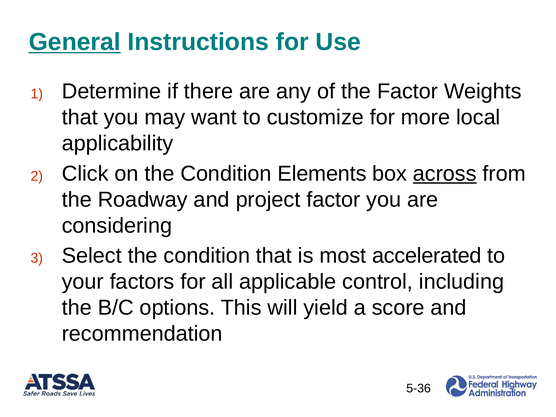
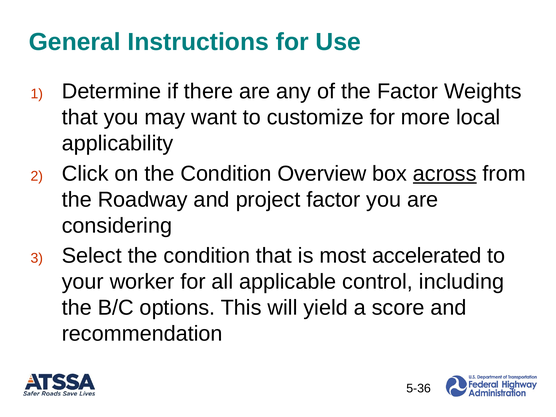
General underline: present -> none
Elements: Elements -> Overview
factors: factors -> worker
